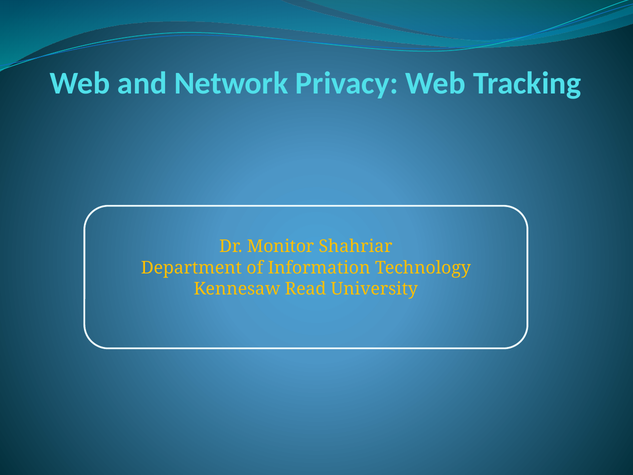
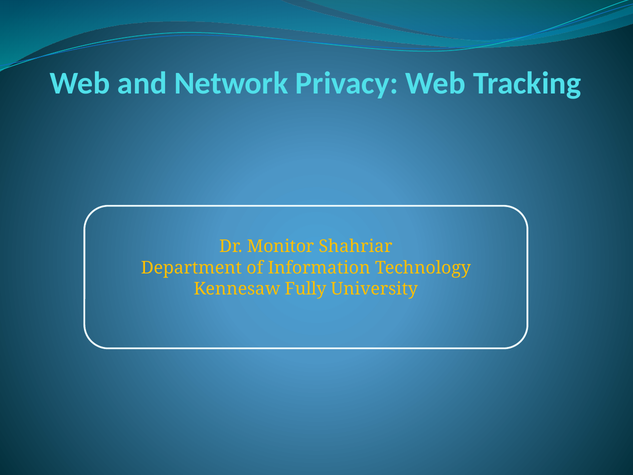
Read: Read -> Fully
